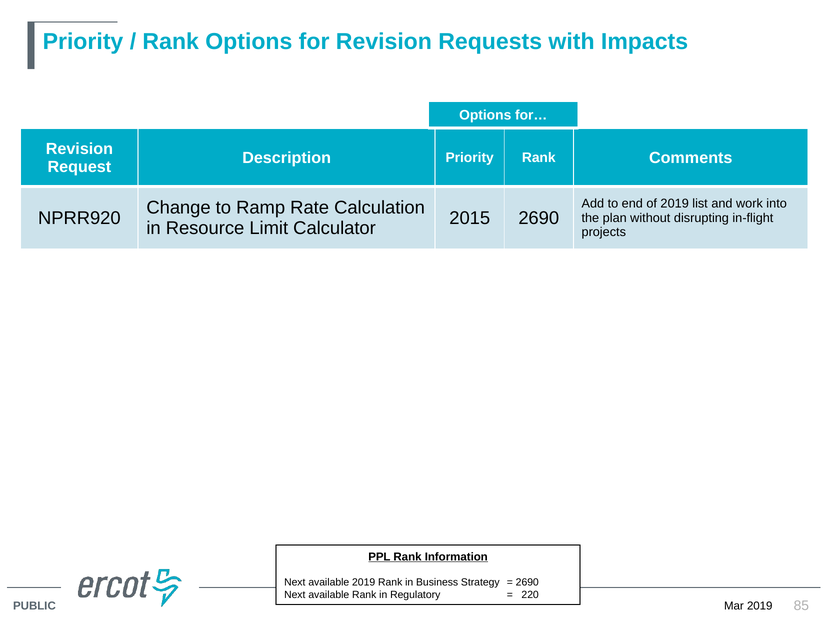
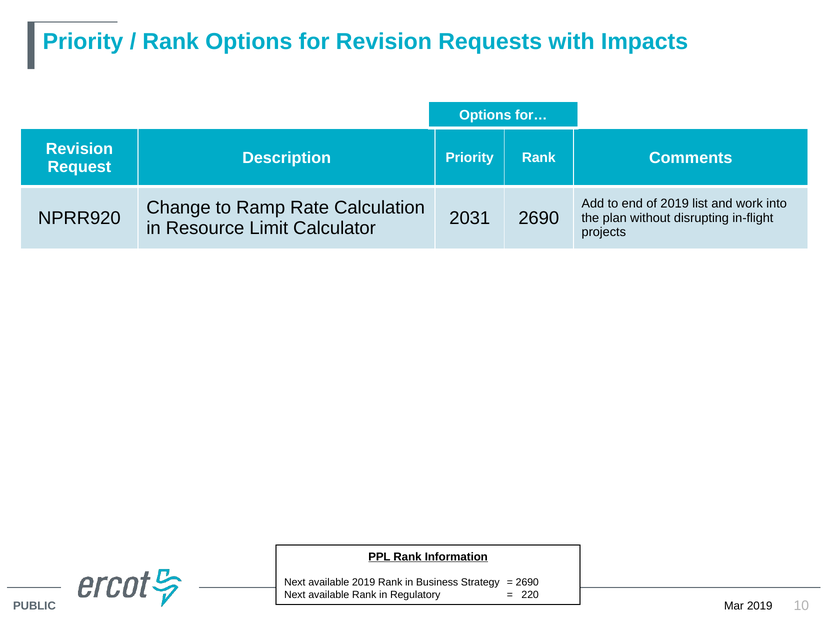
2015: 2015 -> 2031
85: 85 -> 10
